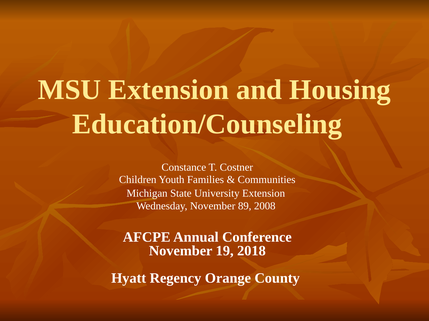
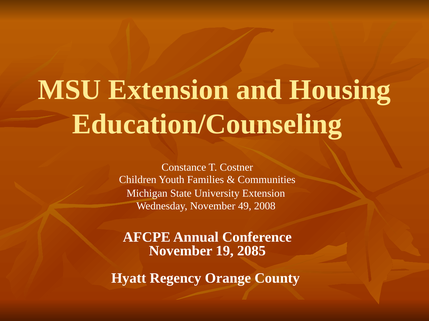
89: 89 -> 49
2018: 2018 -> 2085
